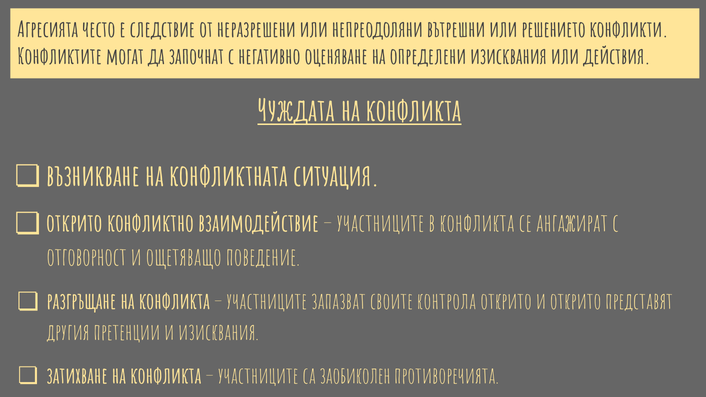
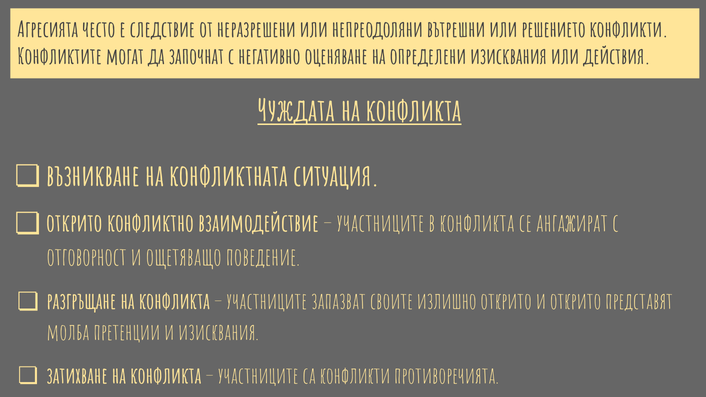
контрола: контрола -> излишно
другия: другия -> молба
са заобиколен: заобиколен -> конфликти
